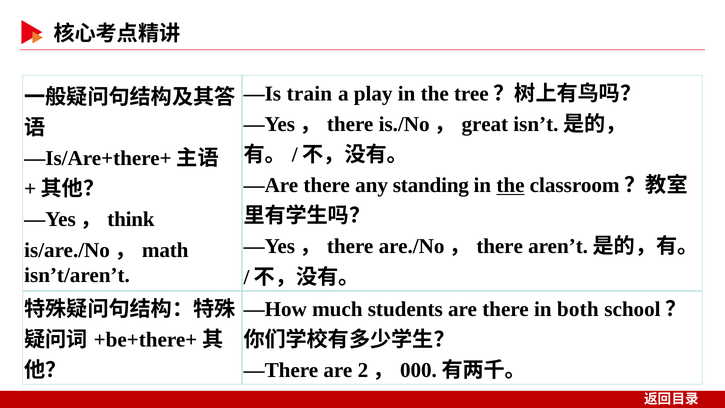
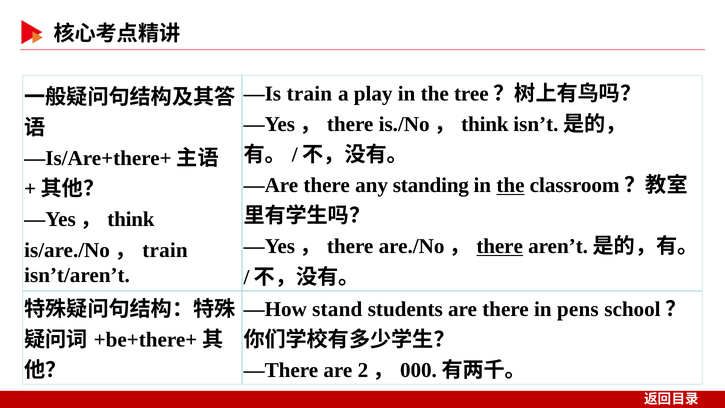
great at (485, 124): great -> think
there at (500, 246) underline: none -> present
math at (165, 250): math -> train
much: much -> stand
both: both -> pens
